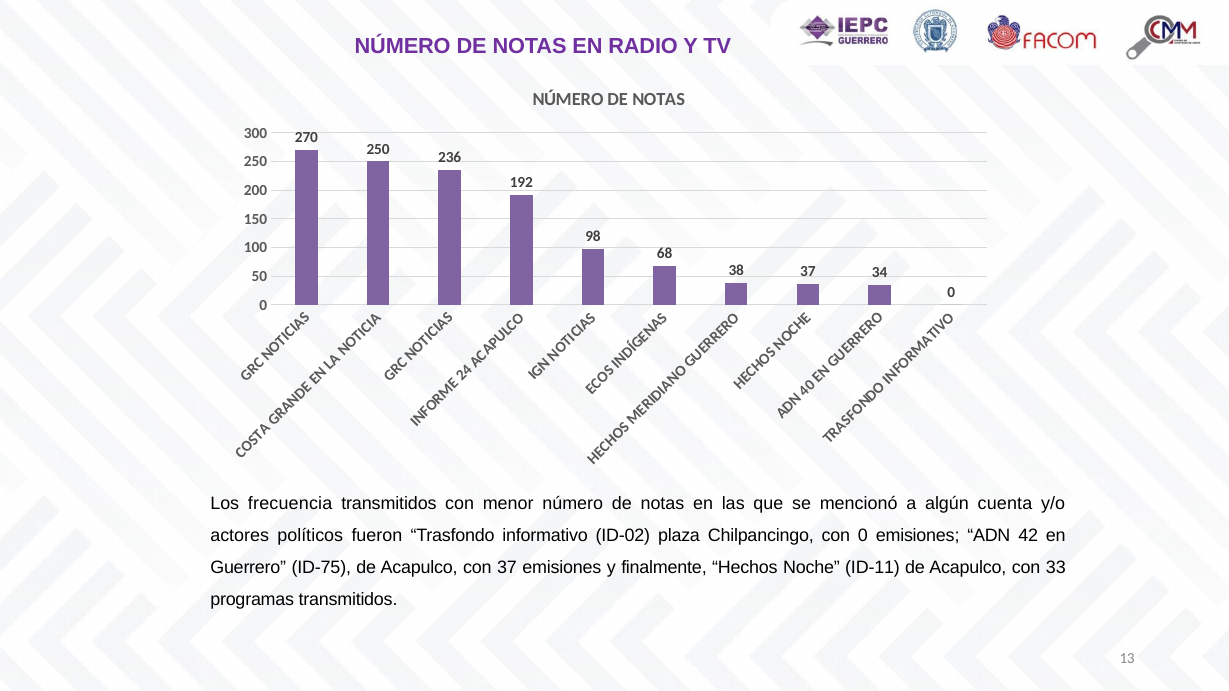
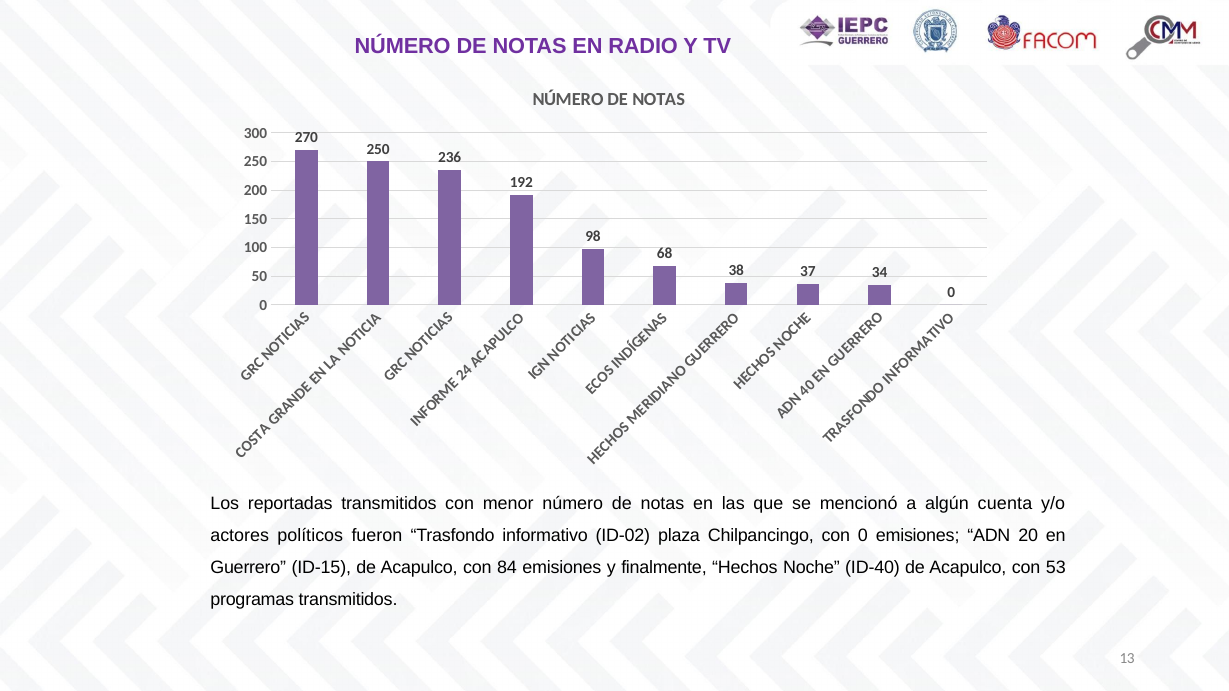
frecuencia: frecuencia -> reportadas
42: 42 -> 20
ID-75: ID-75 -> ID-15
con 37: 37 -> 84
ID-11: ID-11 -> ID-40
33: 33 -> 53
